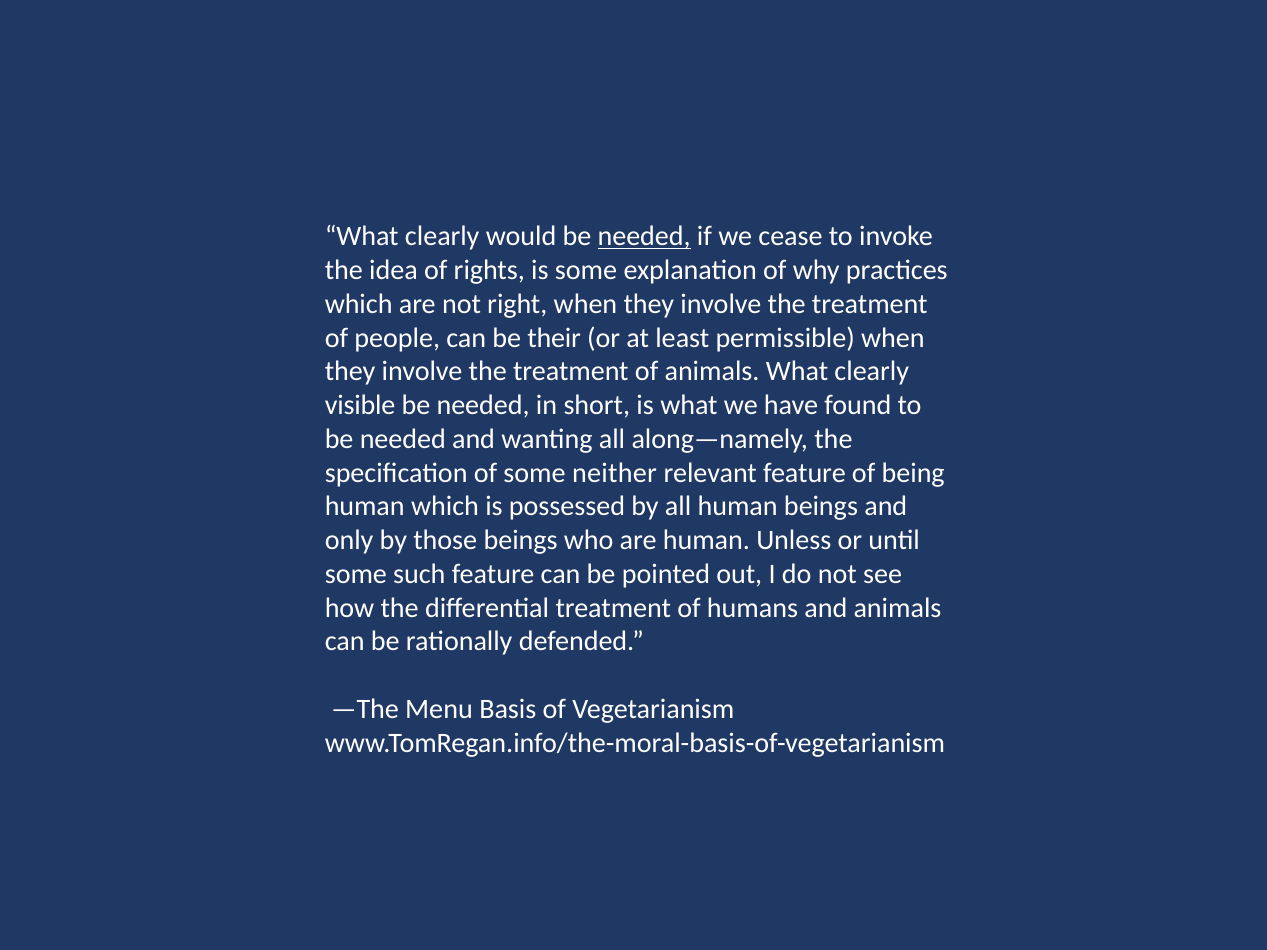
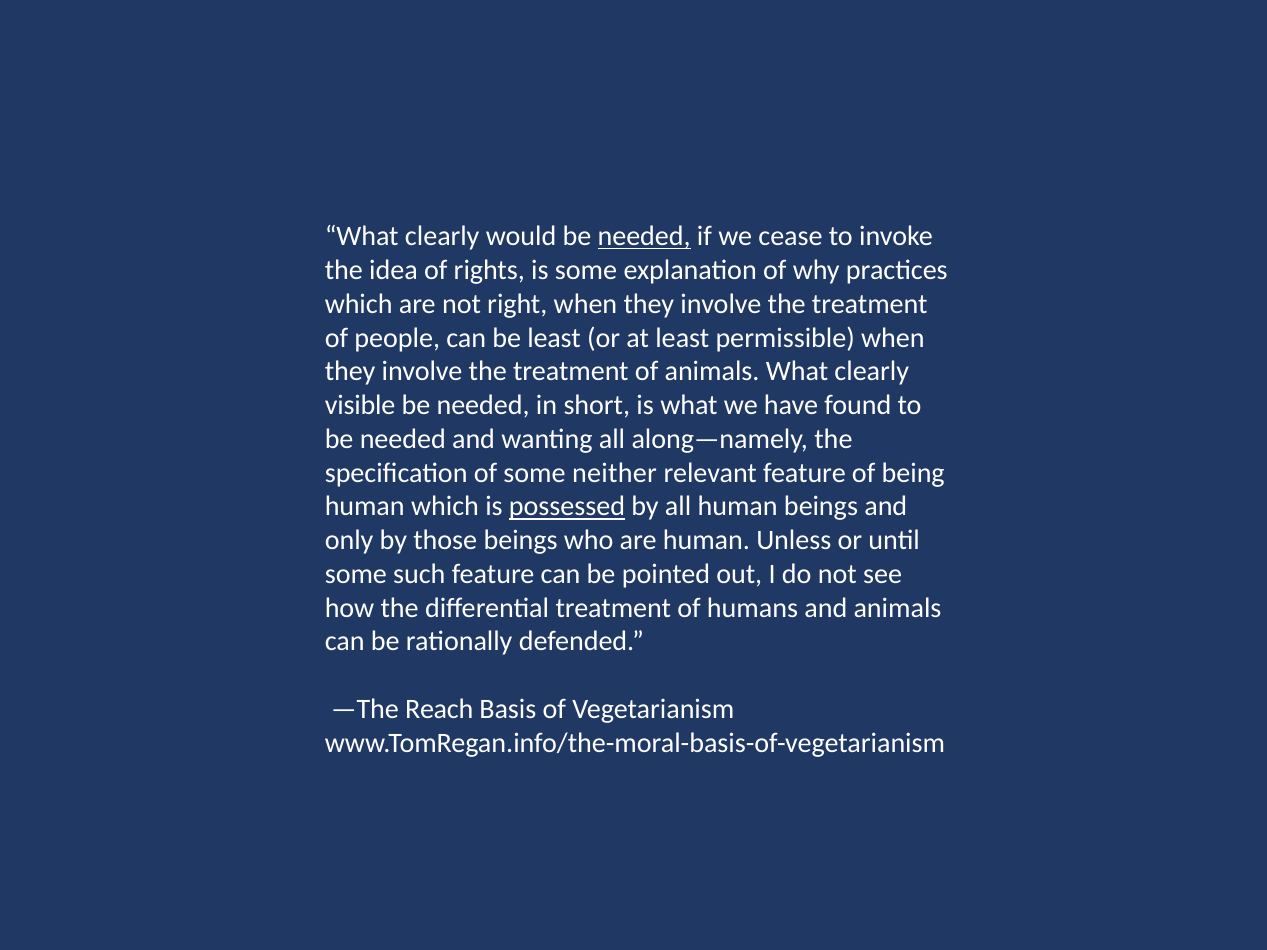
be their: their -> least
possessed underline: none -> present
Menu: Menu -> Reach
